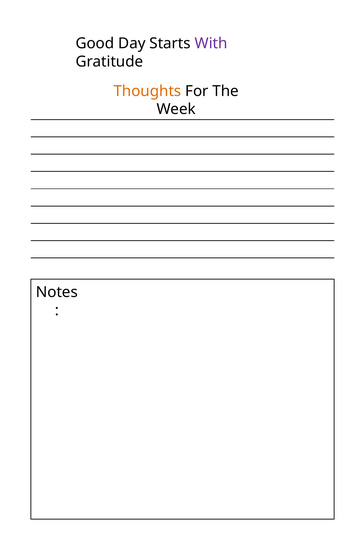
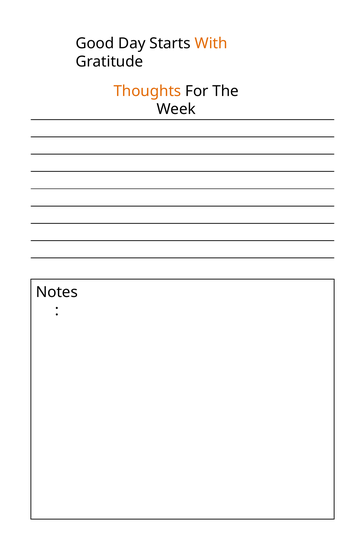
With colour: purple -> orange
